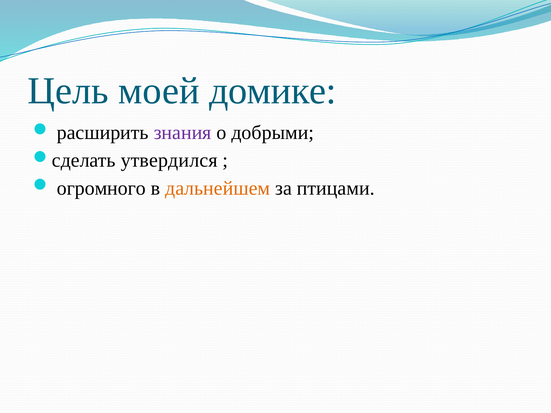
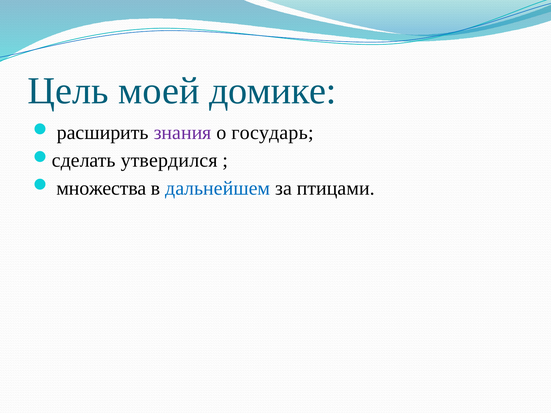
добрыми: добрыми -> государь
огромного: огромного -> множества
дальнейшем colour: orange -> blue
